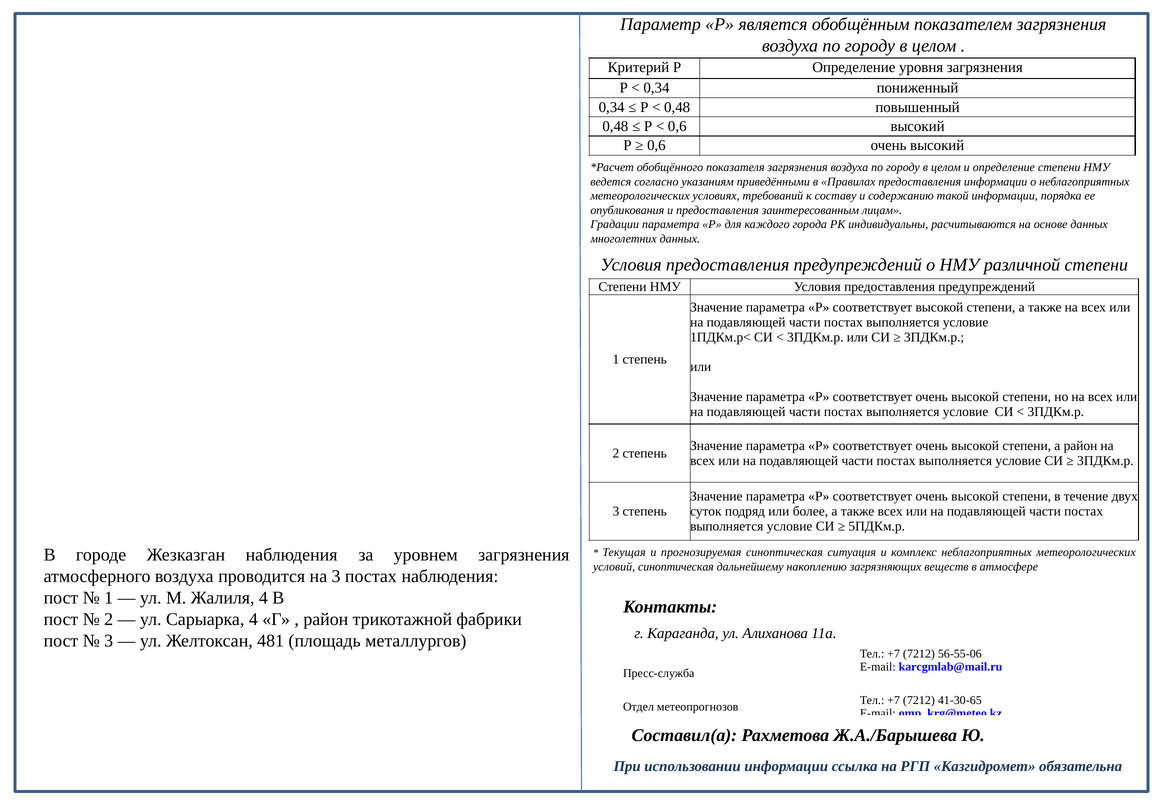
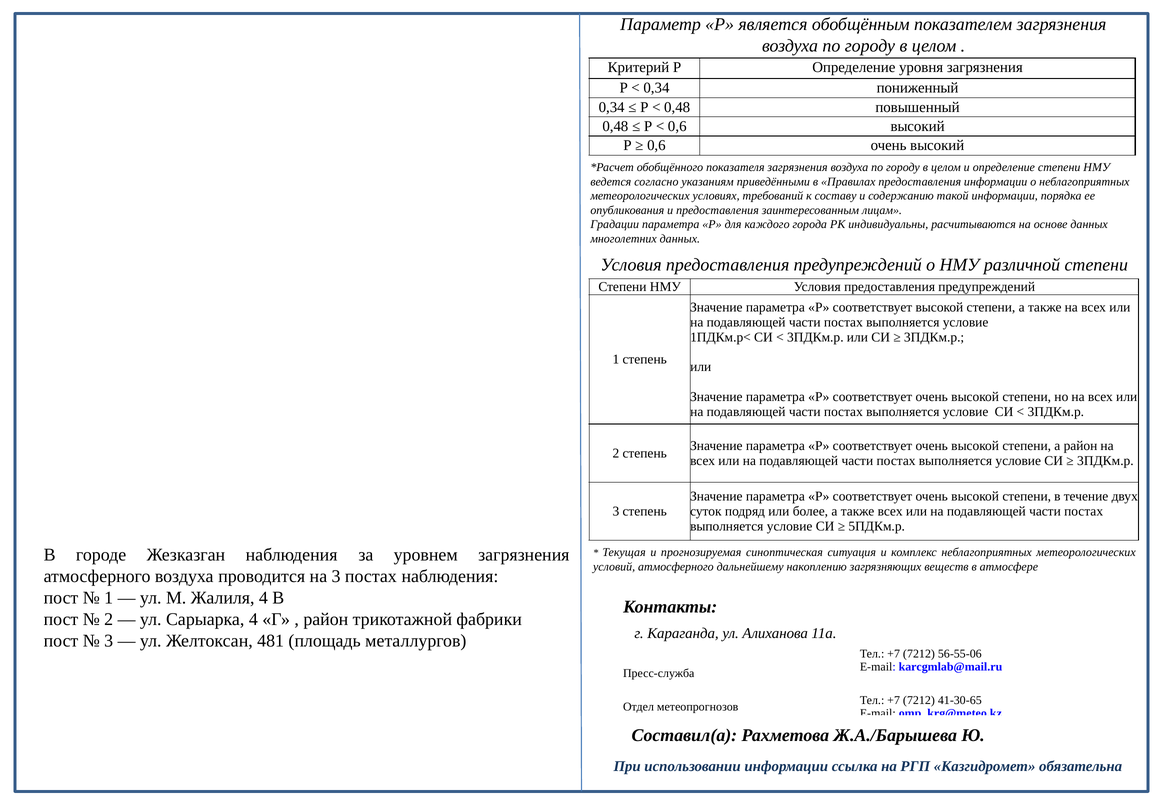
условий синоптическая: синоптическая -> атмосферного
